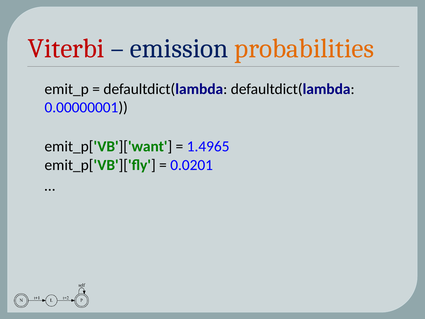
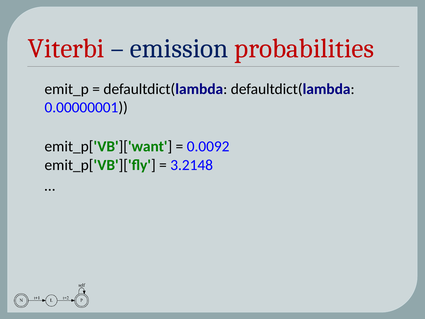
probabilities colour: orange -> red
1.4965: 1.4965 -> 0.0092
0.0201: 0.0201 -> 3.2148
